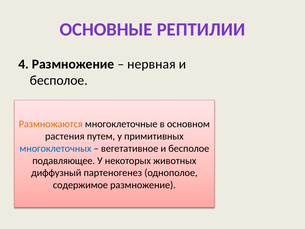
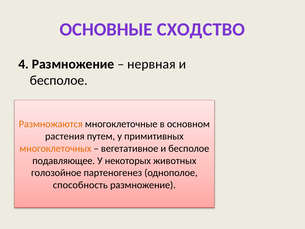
РЕПТИЛИИ: РЕПТИЛИИ -> СХОДСТВО
многоклеточных colour: blue -> orange
диффузный: диффузный -> голозойное
содержимое: содержимое -> способность
